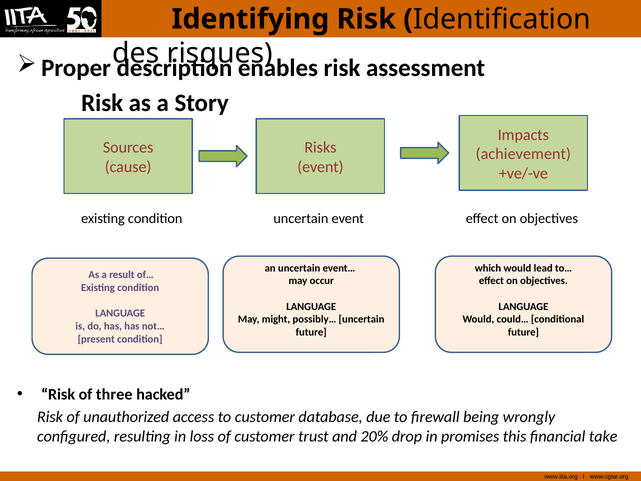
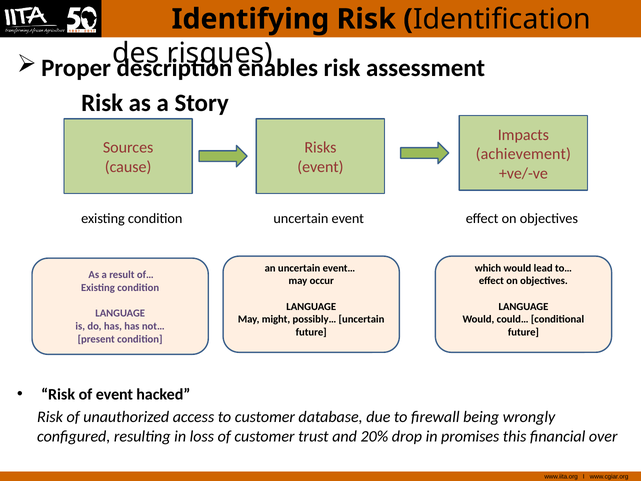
of three: three -> event
take: take -> over
